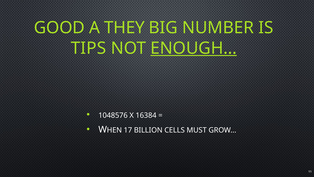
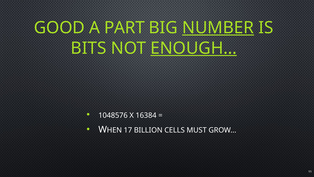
THEY: THEY -> PART
NUMBER underline: none -> present
TIPS: TIPS -> BITS
